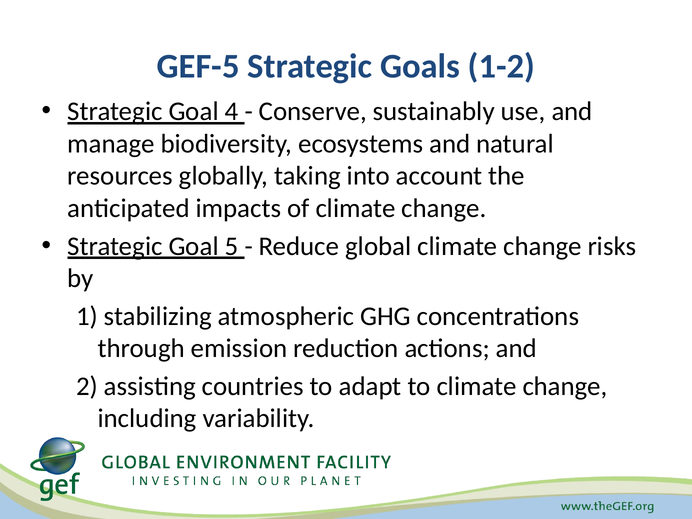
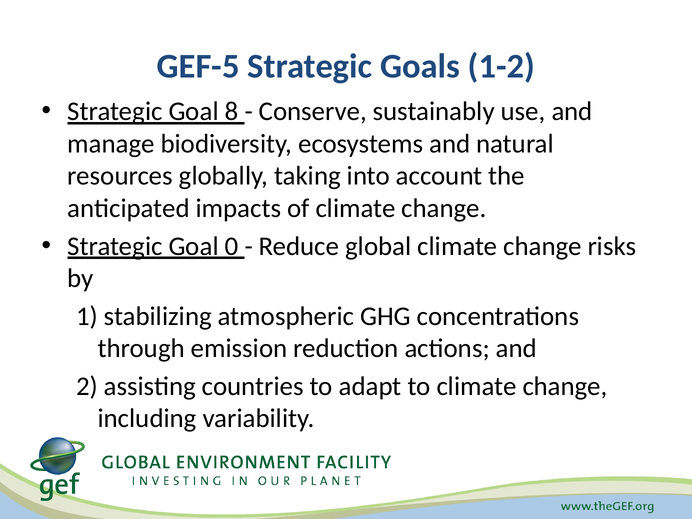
4: 4 -> 8
5: 5 -> 0
